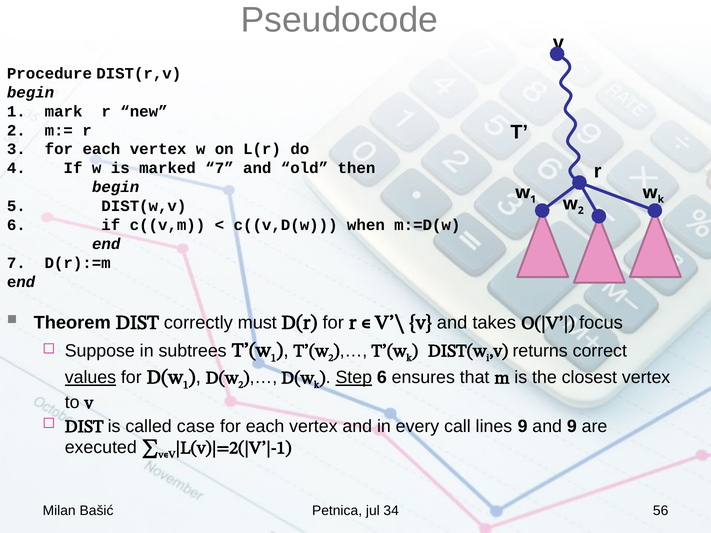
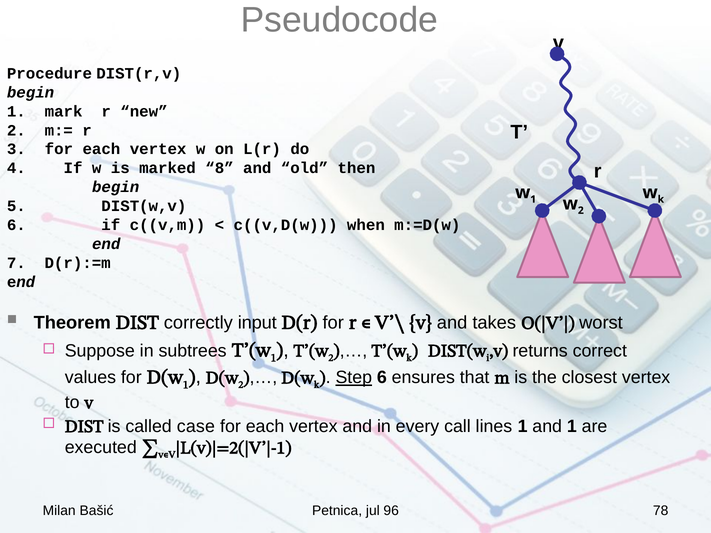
marked 7: 7 -> 8
must: must -> input
focus: focus -> worst
values underline: present -> none
lines 9: 9 -> 1
and 9: 9 -> 1
34: 34 -> 96
56: 56 -> 78
